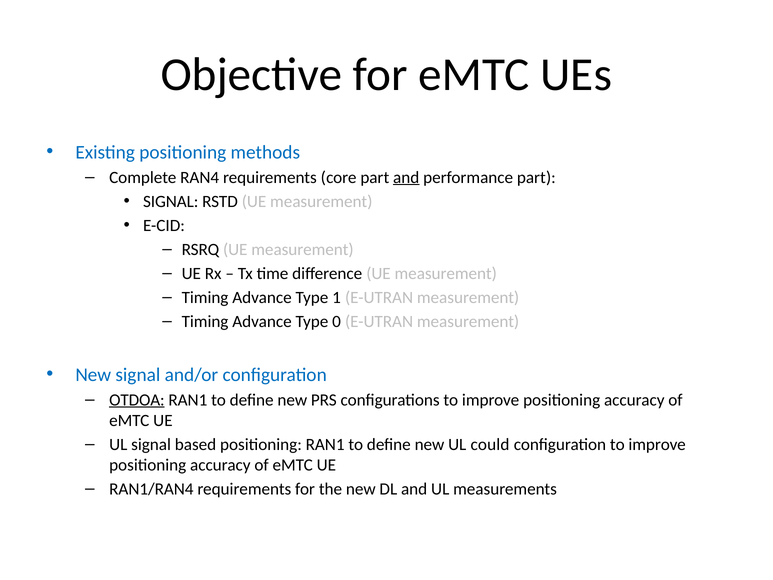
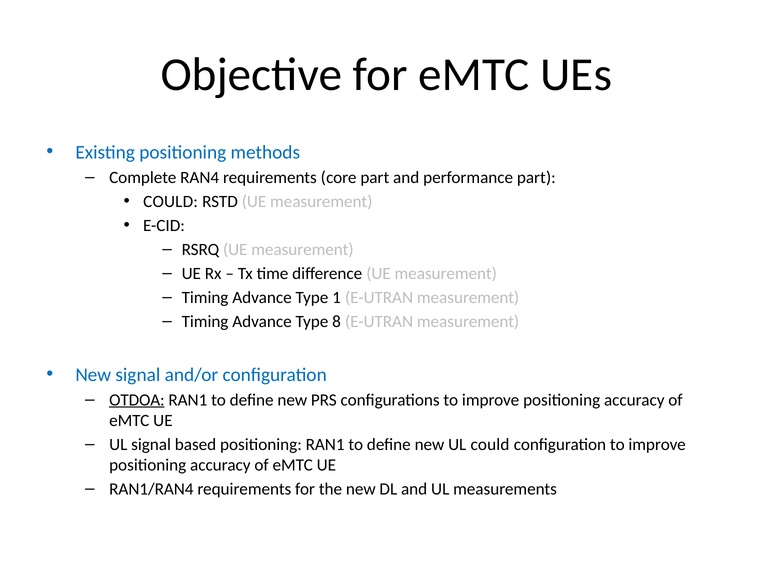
and at (406, 177) underline: present -> none
SIGNAL at (171, 201): SIGNAL -> COULD
0: 0 -> 8
